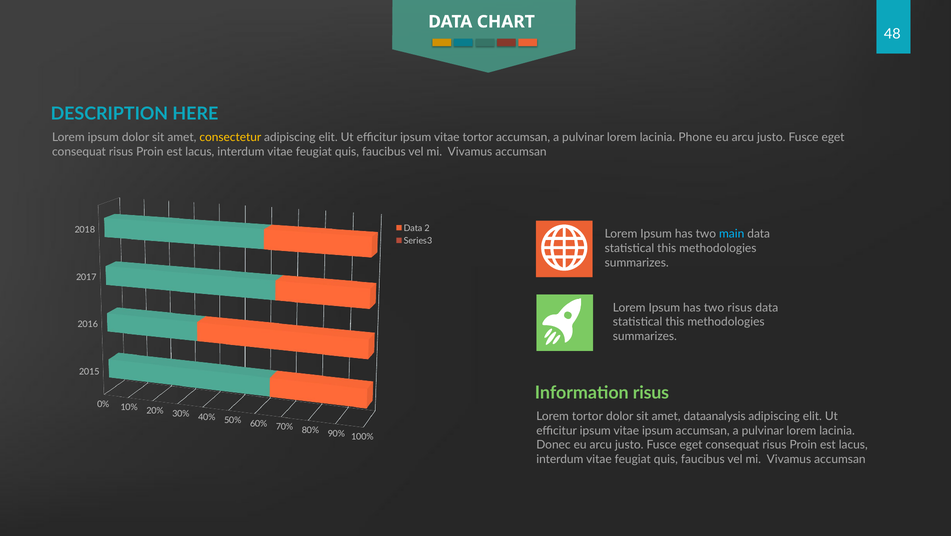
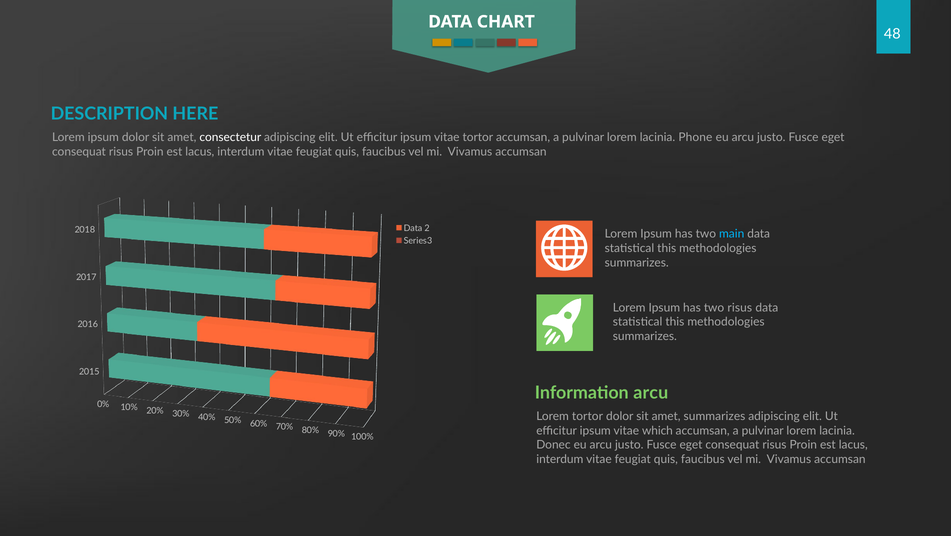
consectetur colour: yellow -> white
Information risus: risus -> arcu
amet dataanalysis: dataanalysis -> summarizes
vitae ipsum: ipsum -> which
